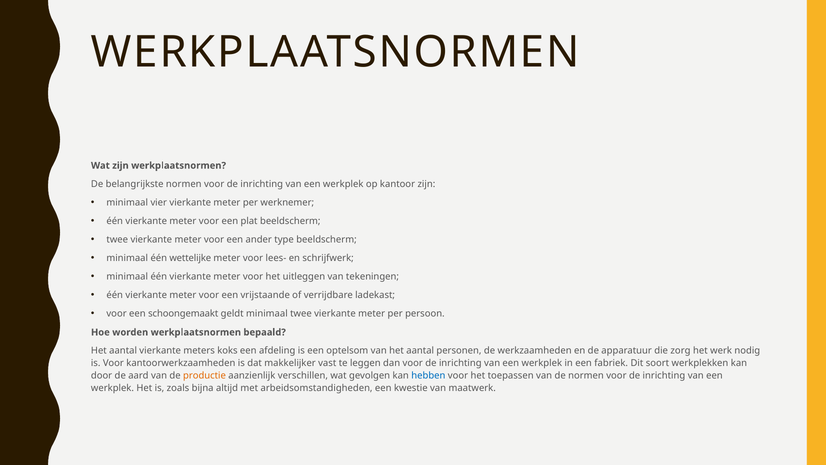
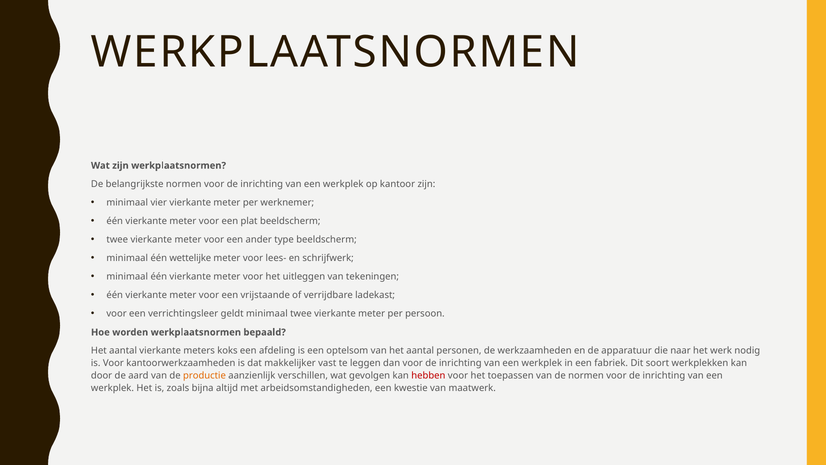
schoongemaakt: schoongemaakt -> verrichtingsleer
zorg: zorg -> naar
hebben colour: blue -> red
